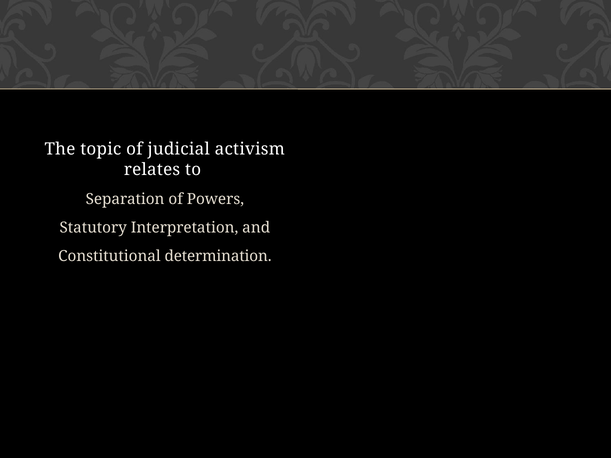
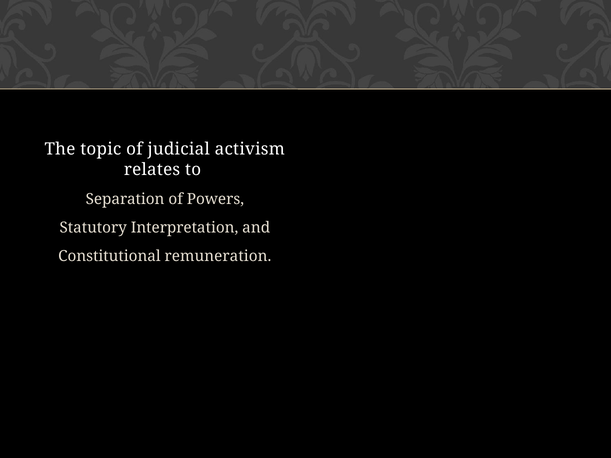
determination: determination -> remuneration
